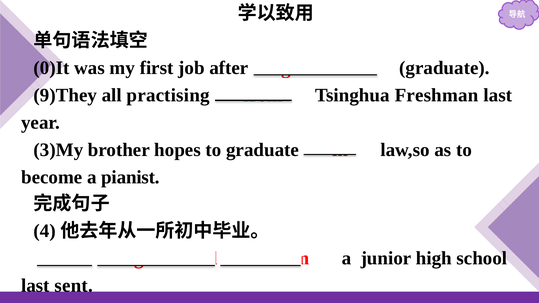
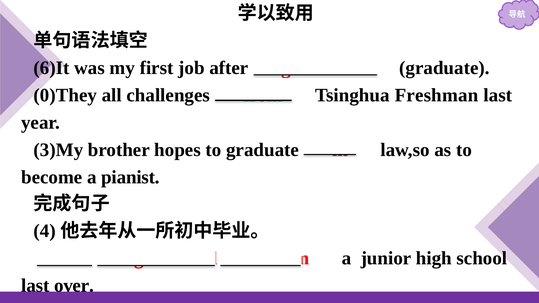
0)It: 0)It -> 6)It
9)They: 9)They -> 0)They
practising: practising -> challenges
sent: sent -> over
